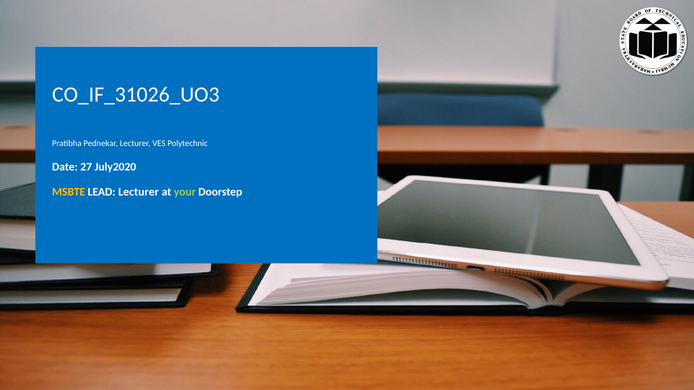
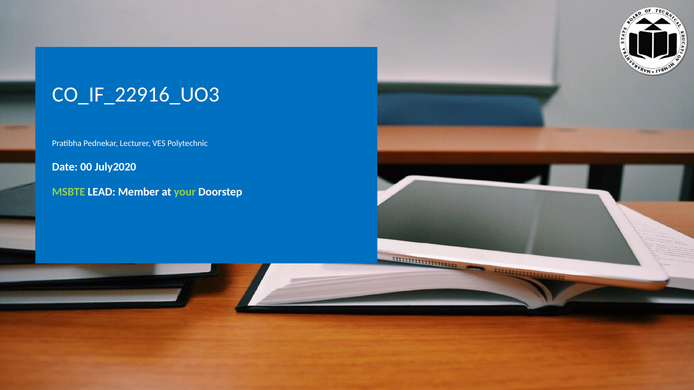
CO_IF_31026_UO3: CO_IF_31026_UO3 -> CO_IF_22916_UO3
27: 27 -> 00
MSBTE colour: yellow -> light green
LEAD Lecturer: Lecturer -> Member
